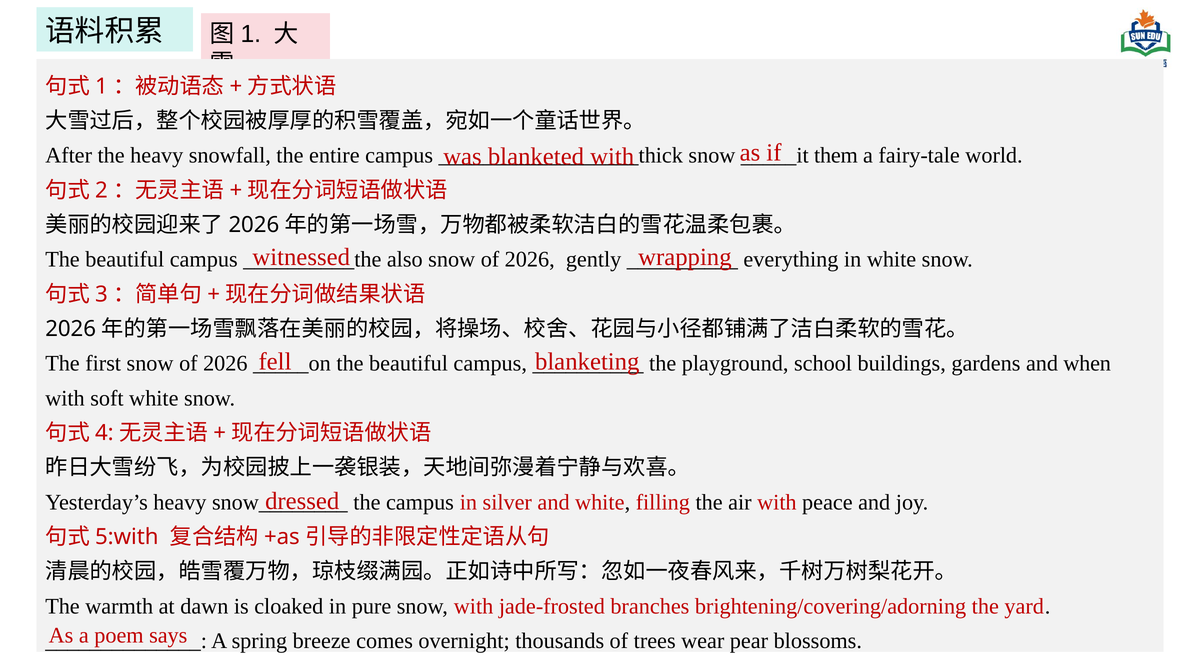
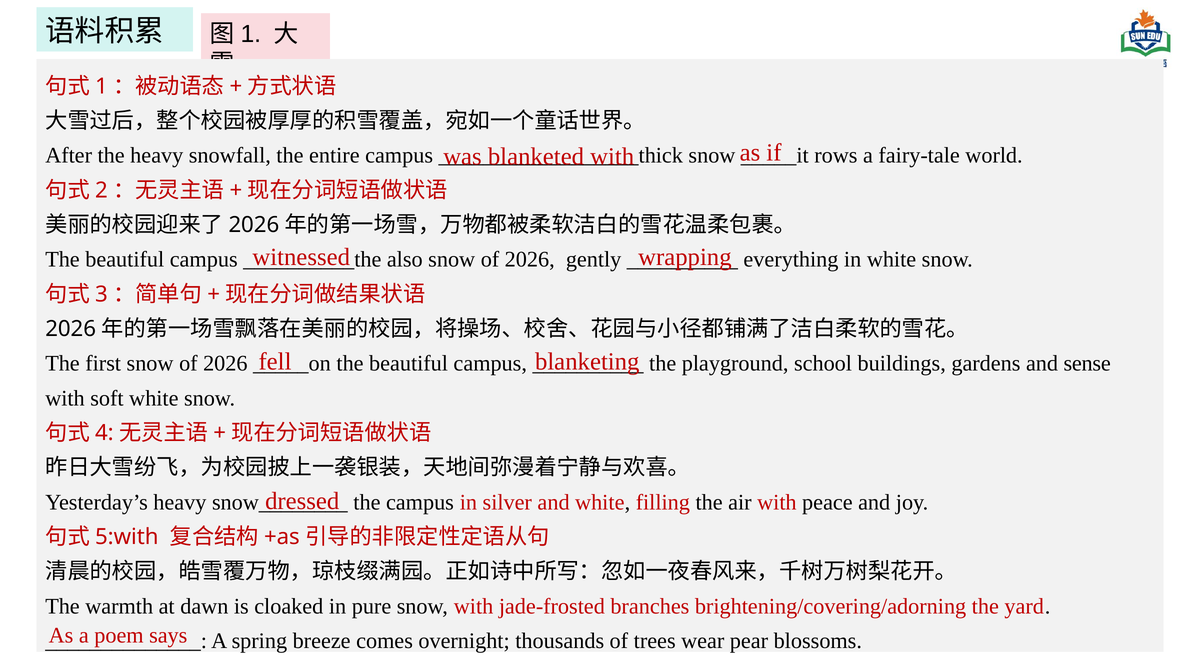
them: them -> rows
when: when -> sense
